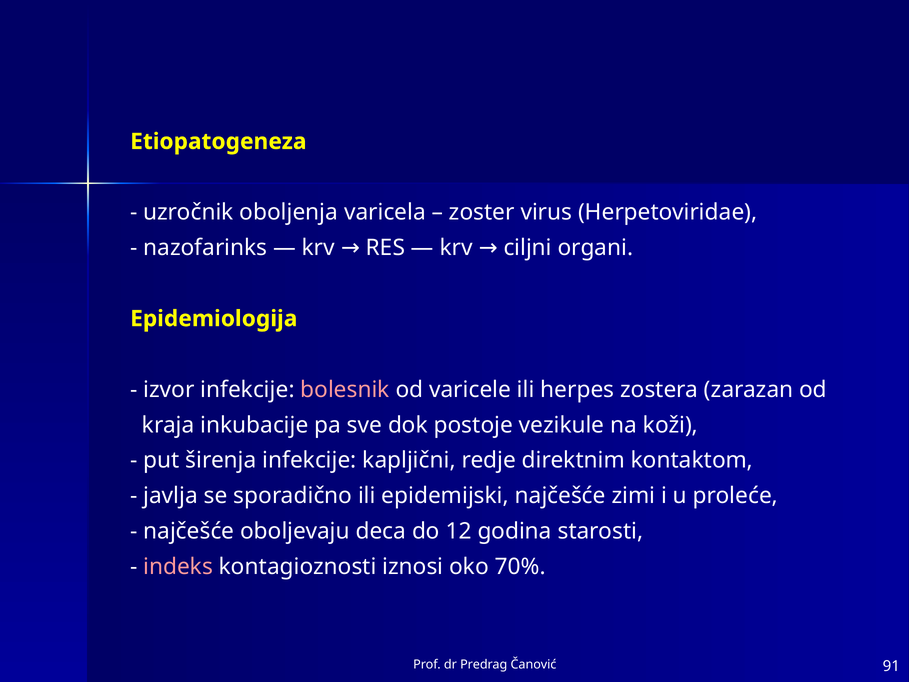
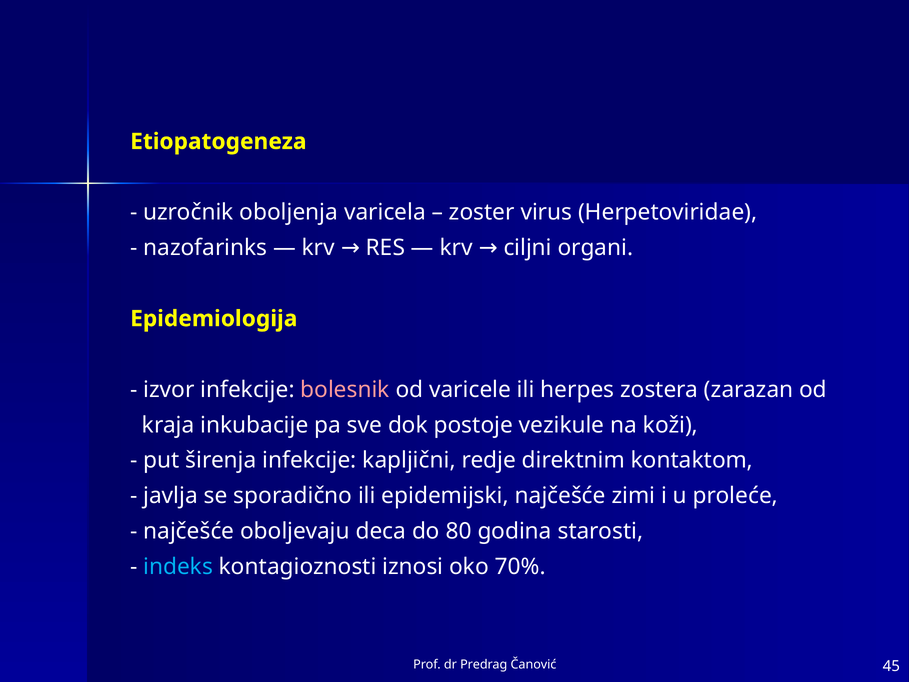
12: 12 -> 80
indeks colour: pink -> light blue
91: 91 -> 45
